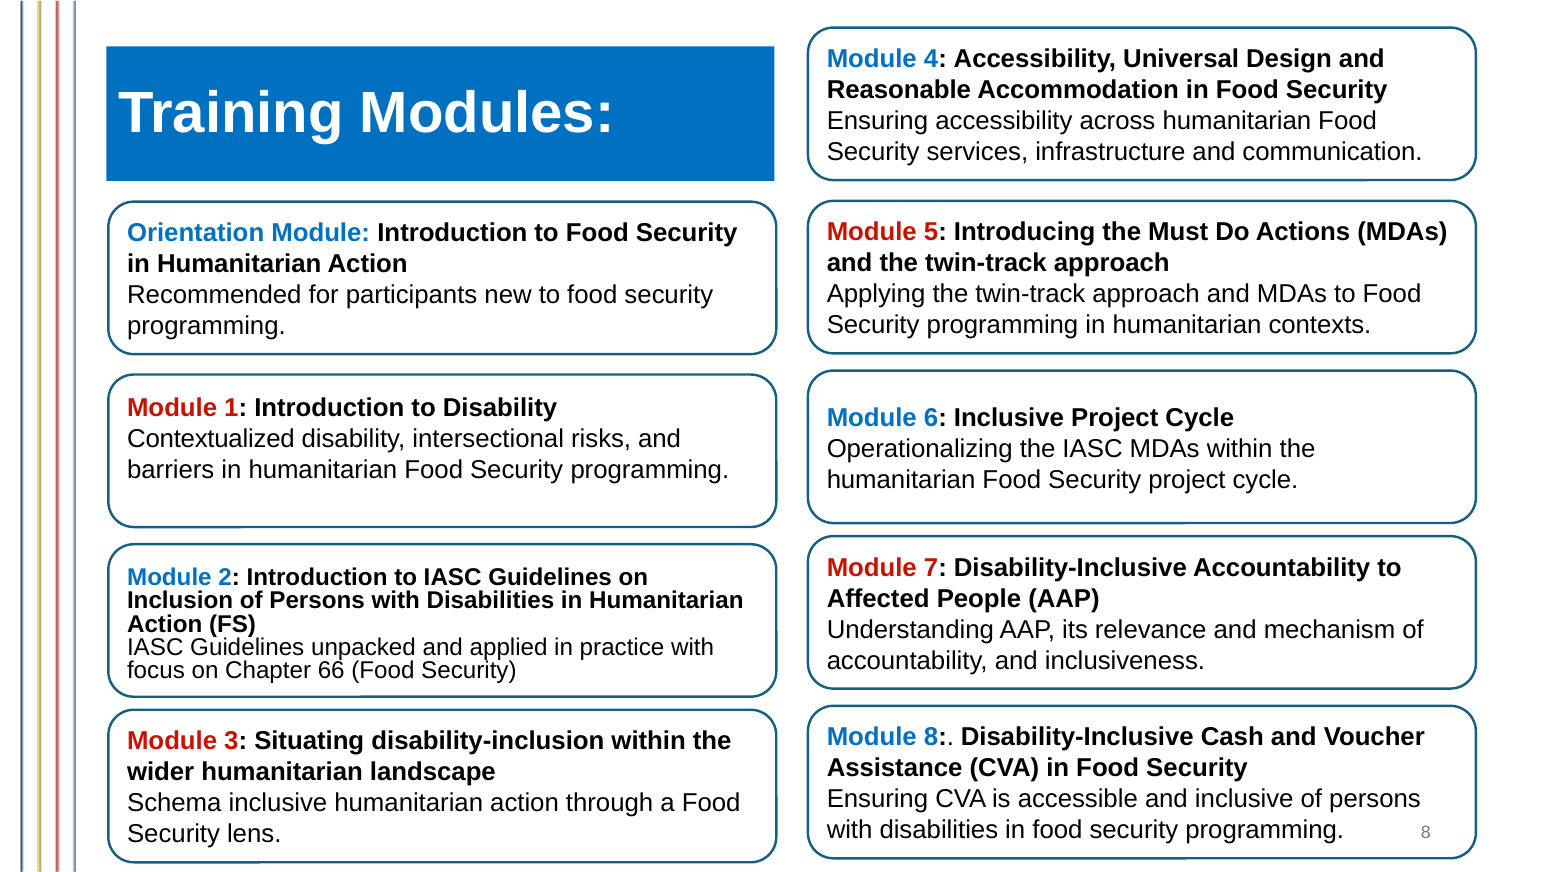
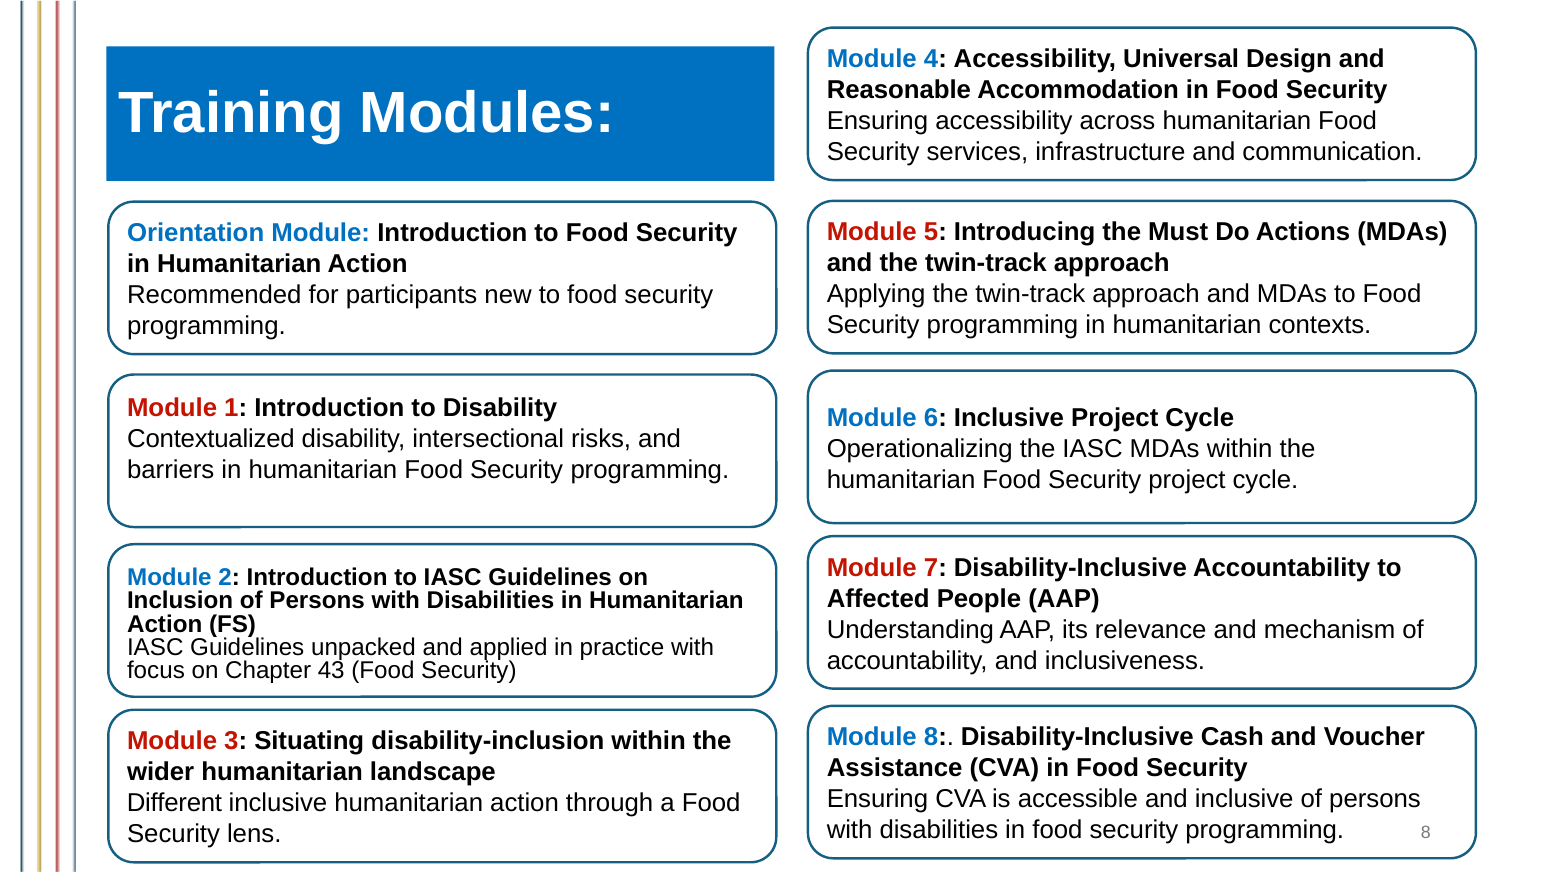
66: 66 -> 43
Schema: Schema -> Different
